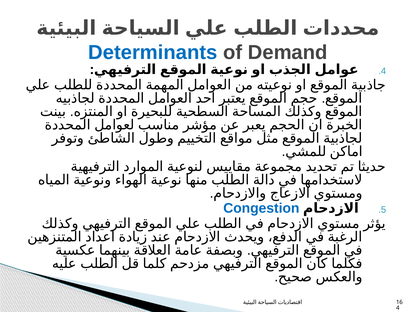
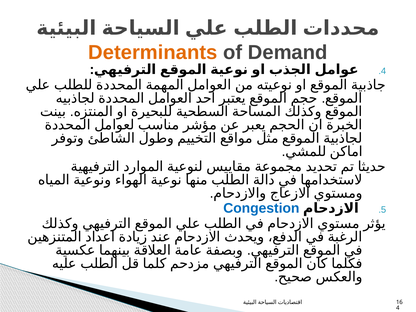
Determinants colour: blue -> orange
